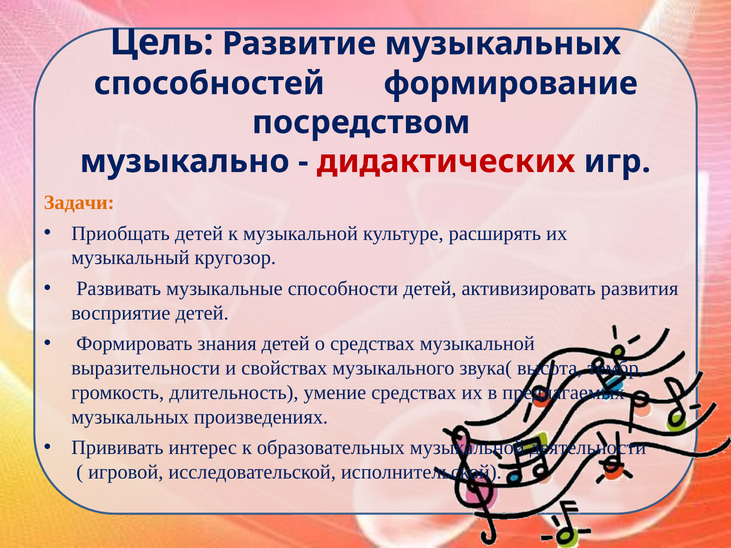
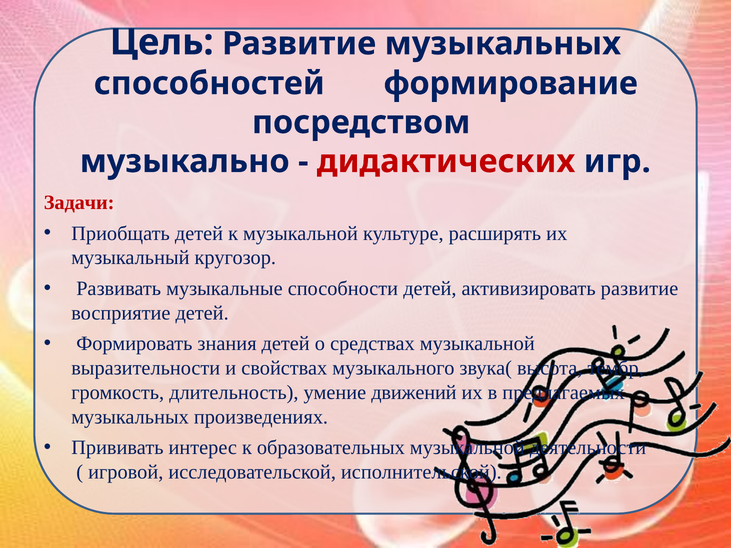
Задачи colour: orange -> red
активизировать развития: развития -> развитие
умение средствах: средствах -> движений
